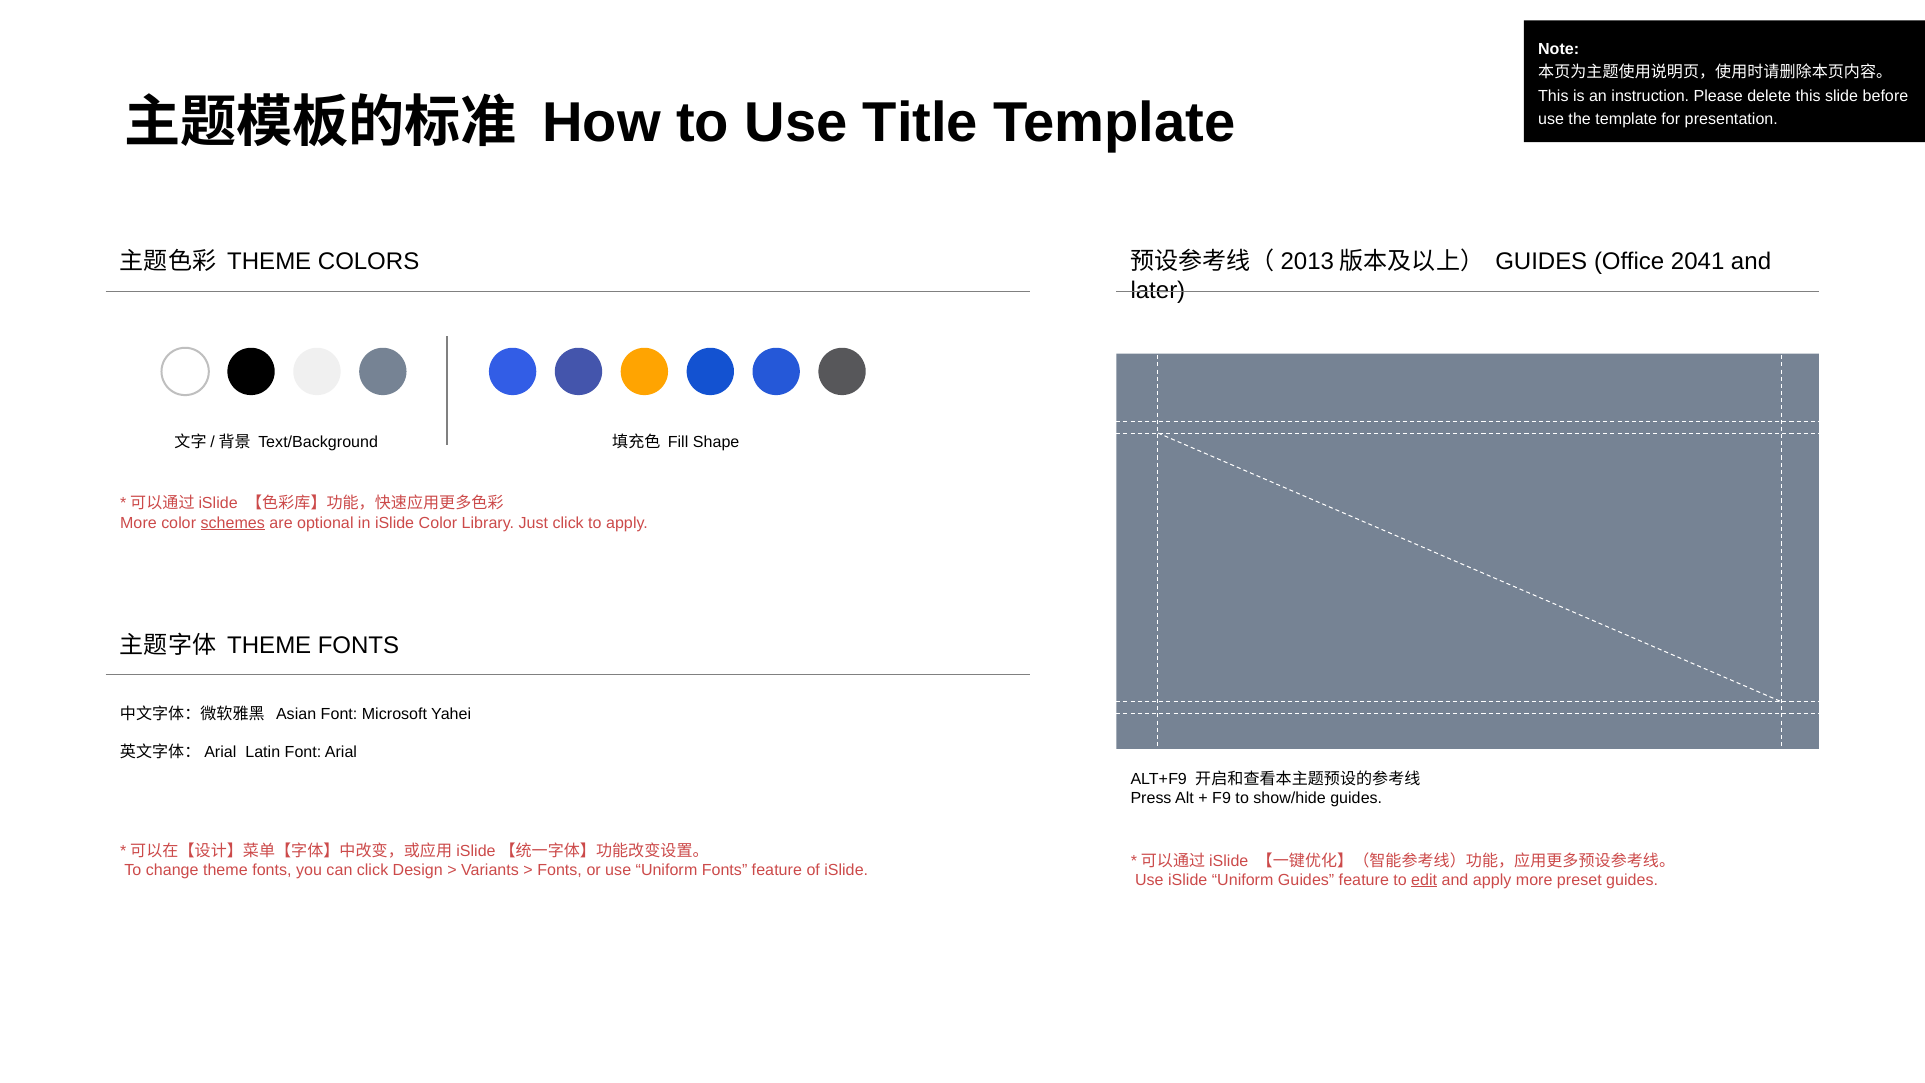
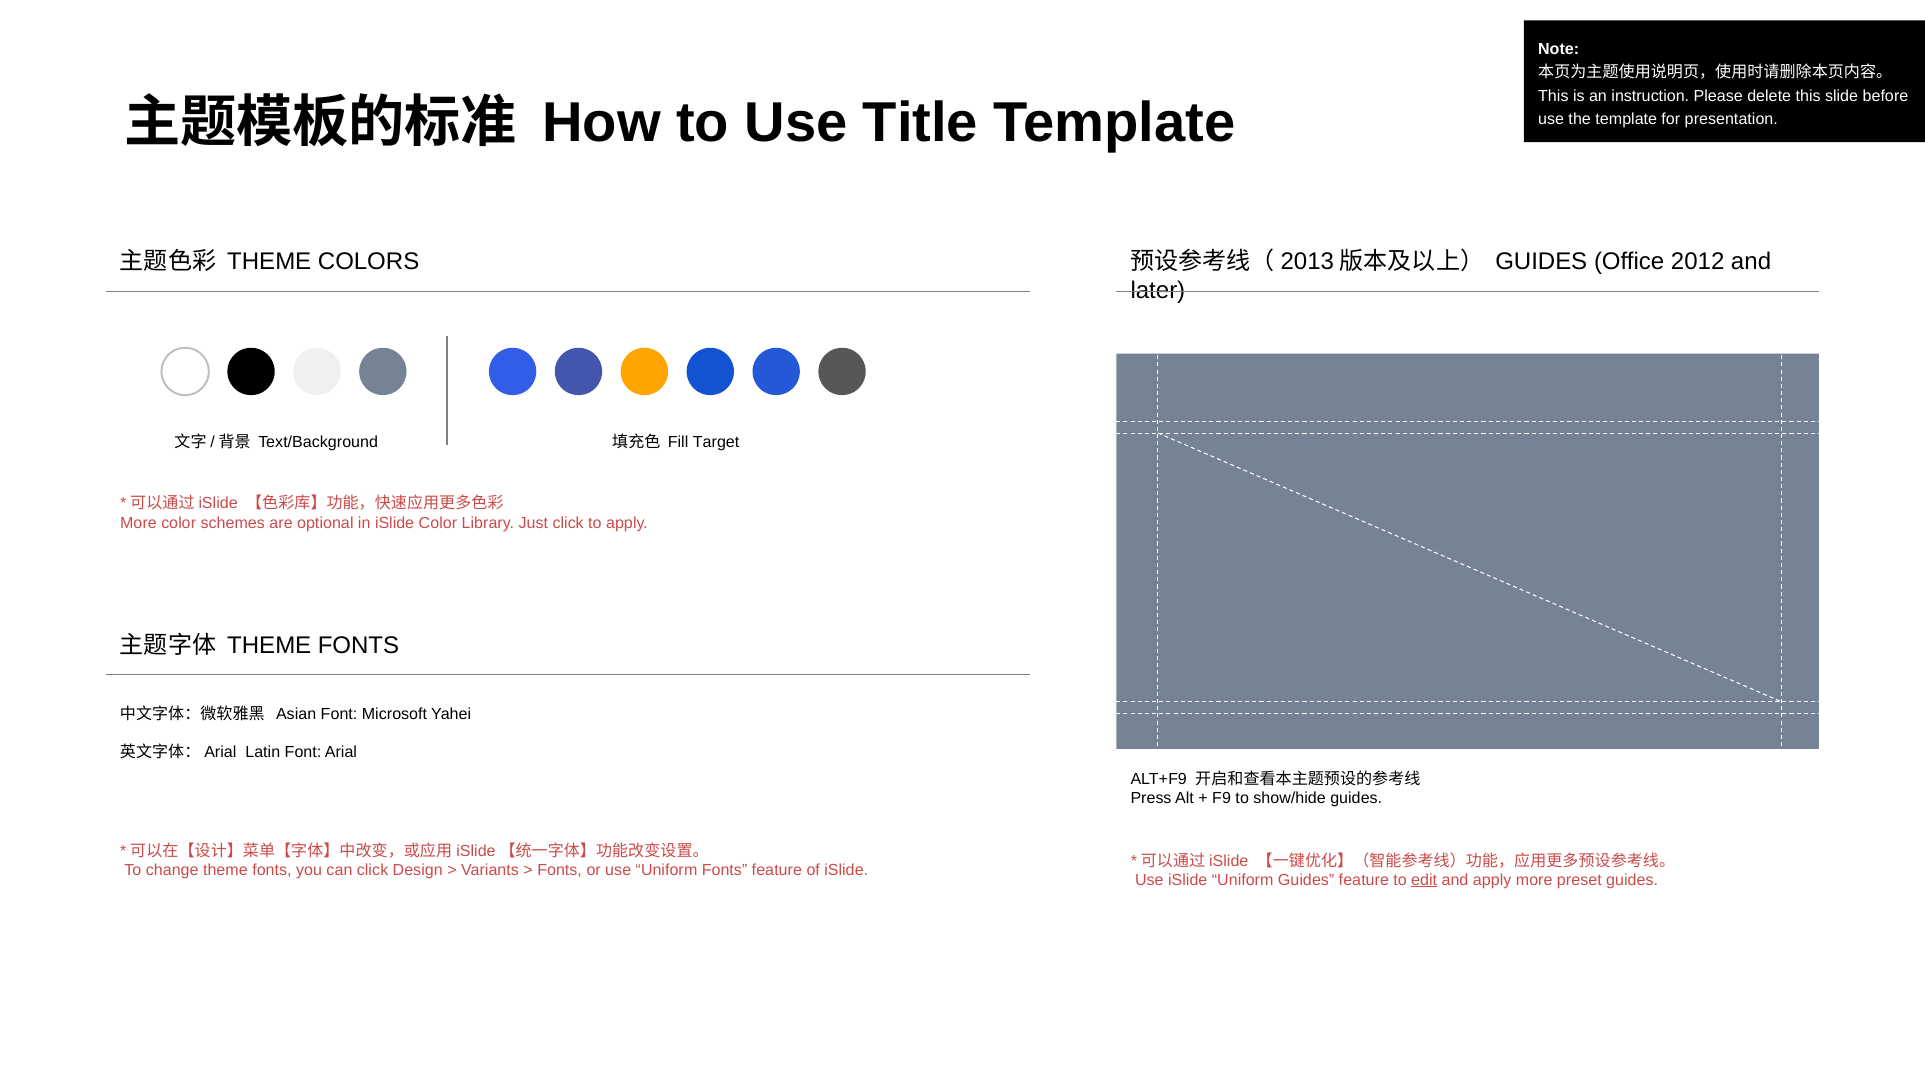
2041: 2041 -> 2012
Shape: Shape -> Target
schemes underline: present -> none
